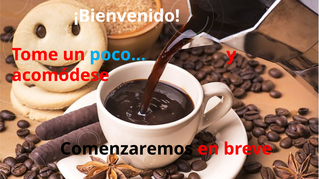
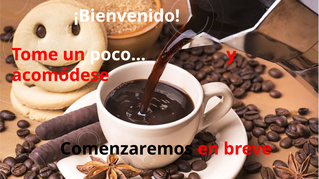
poco… colour: light blue -> white
